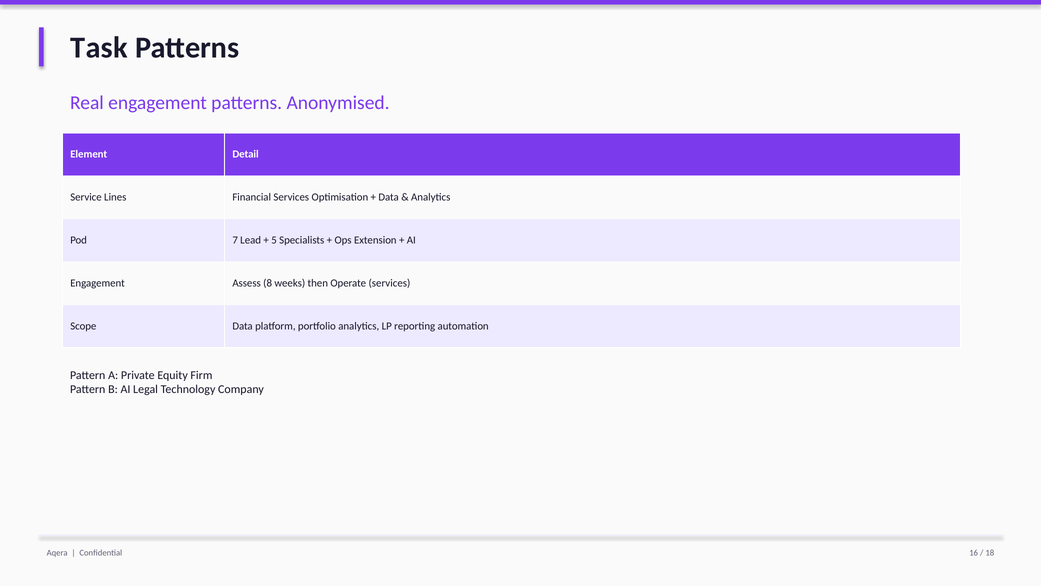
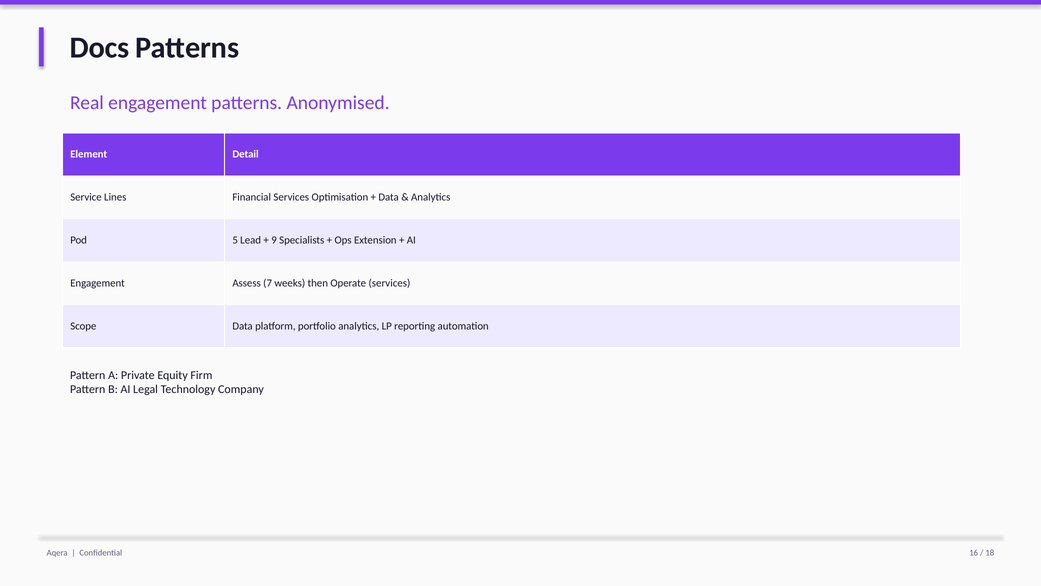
Task: Task -> Docs
7: 7 -> 5
5: 5 -> 9
8: 8 -> 7
